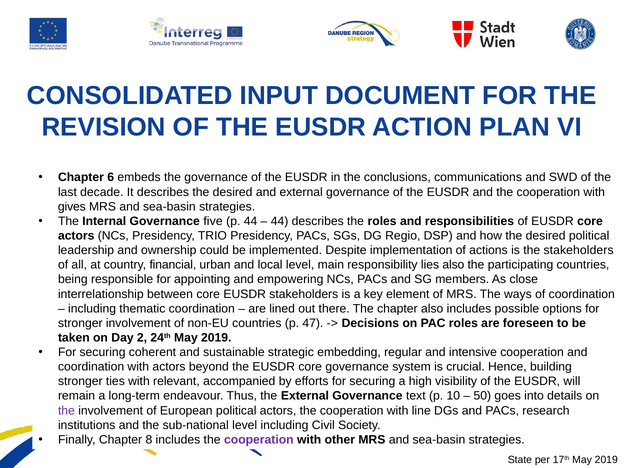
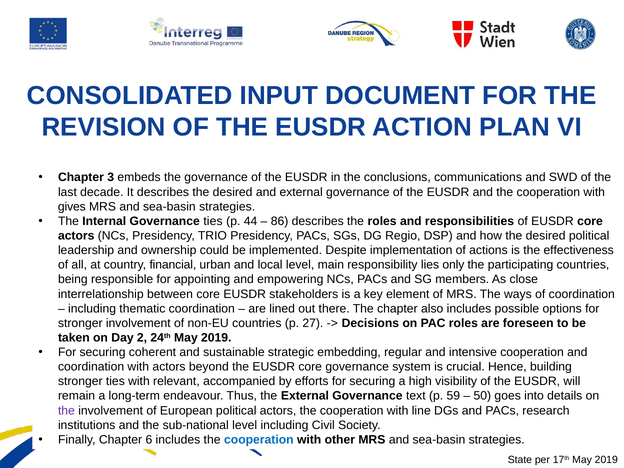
6: 6 -> 3
Governance five: five -> ties
44 at (280, 221): 44 -> 86
the stakeholders: stakeholders -> effectiveness
lies also: also -> only
47: 47 -> 27
10: 10 -> 59
8: 8 -> 6
cooperation at (259, 440) colour: purple -> blue
